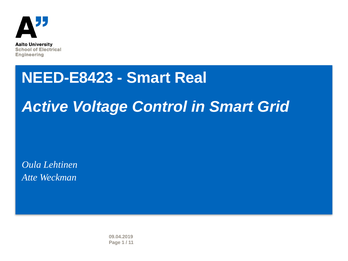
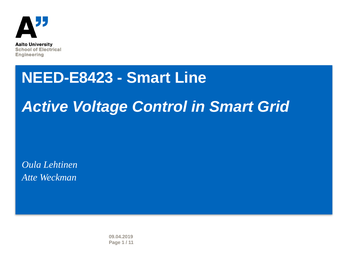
Real: Real -> Line
